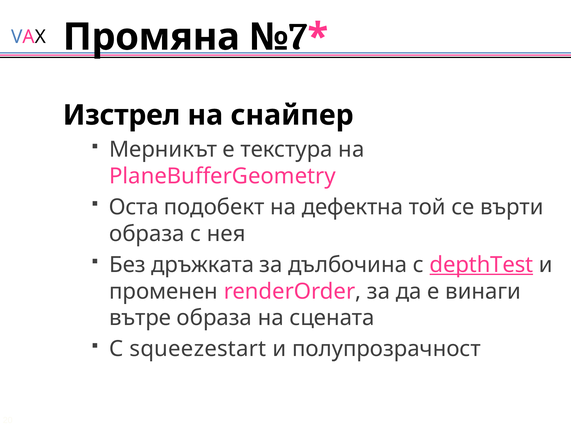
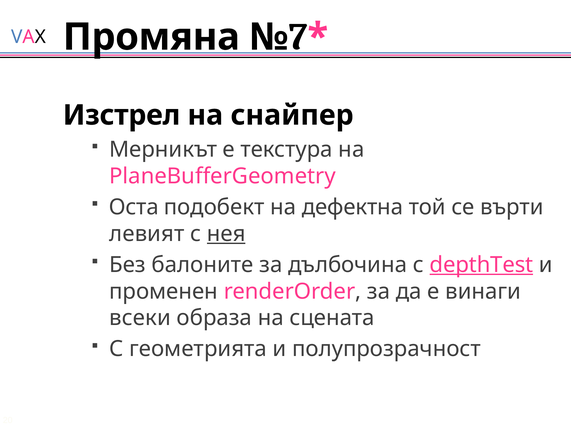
образа at (147, 234): образа -> левият
нея underline: none -> present
дръжката: дръжката -> балоните
вътре: вътре -> всеки
squeezestart: squeezestart -> геометрията
